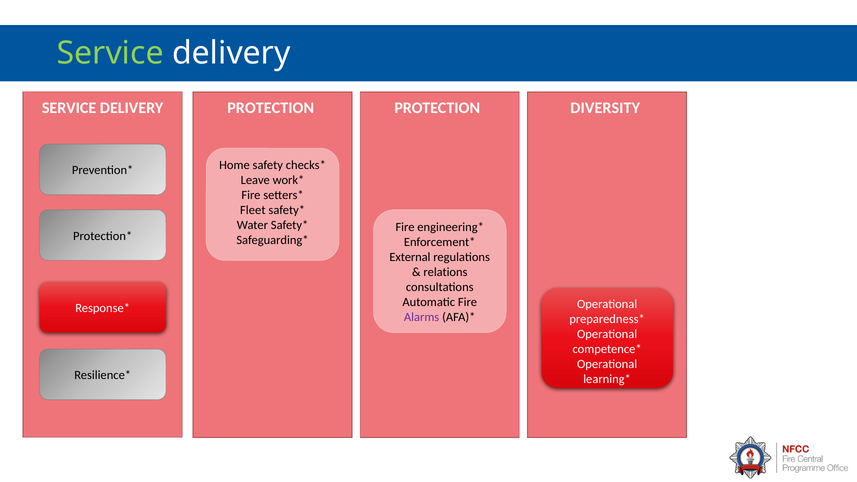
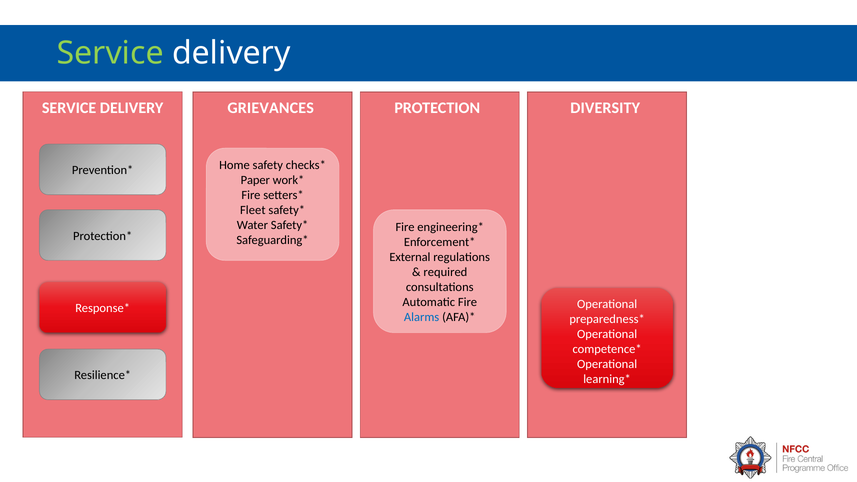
PROTECTION at (271, 108): PROTECTION -> GRIEVANCES
Leave: Leave -> Paper
relations: relations -> required
Alarms colour: purple -> blue
